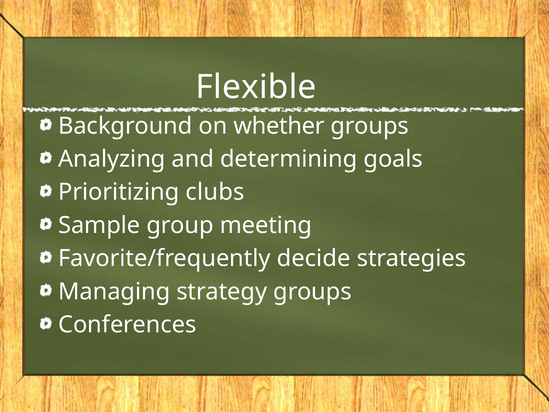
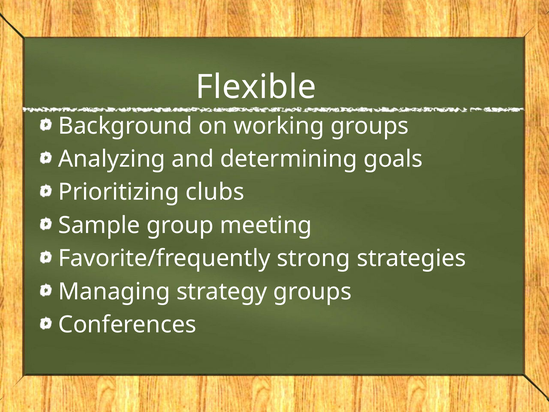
whether: whether -> working
decide: decide -> strong
